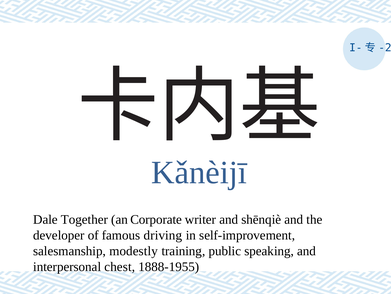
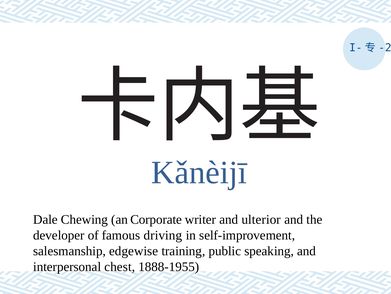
Together: Together -> Chewing
shēnqiè: shēnqiè -> ulterior
modestly: modestly -> edgewise
